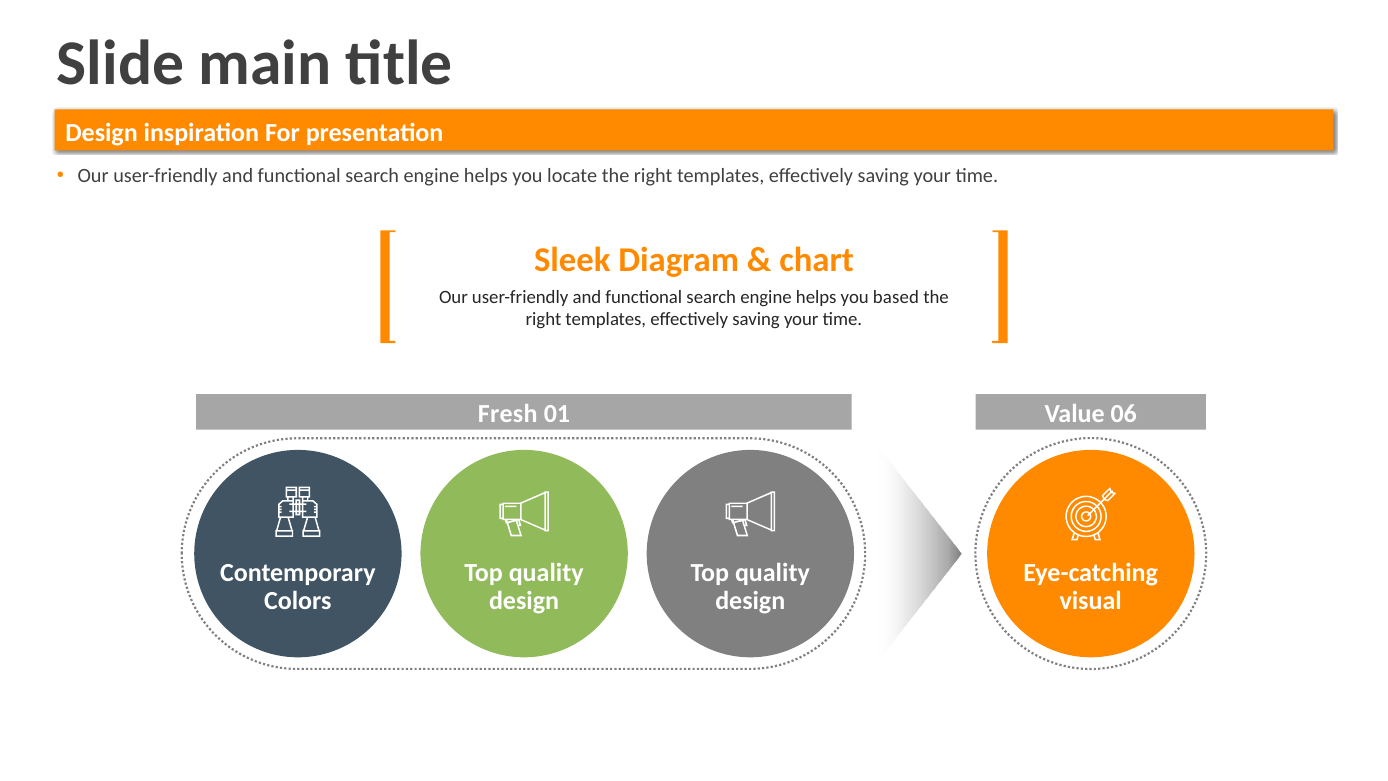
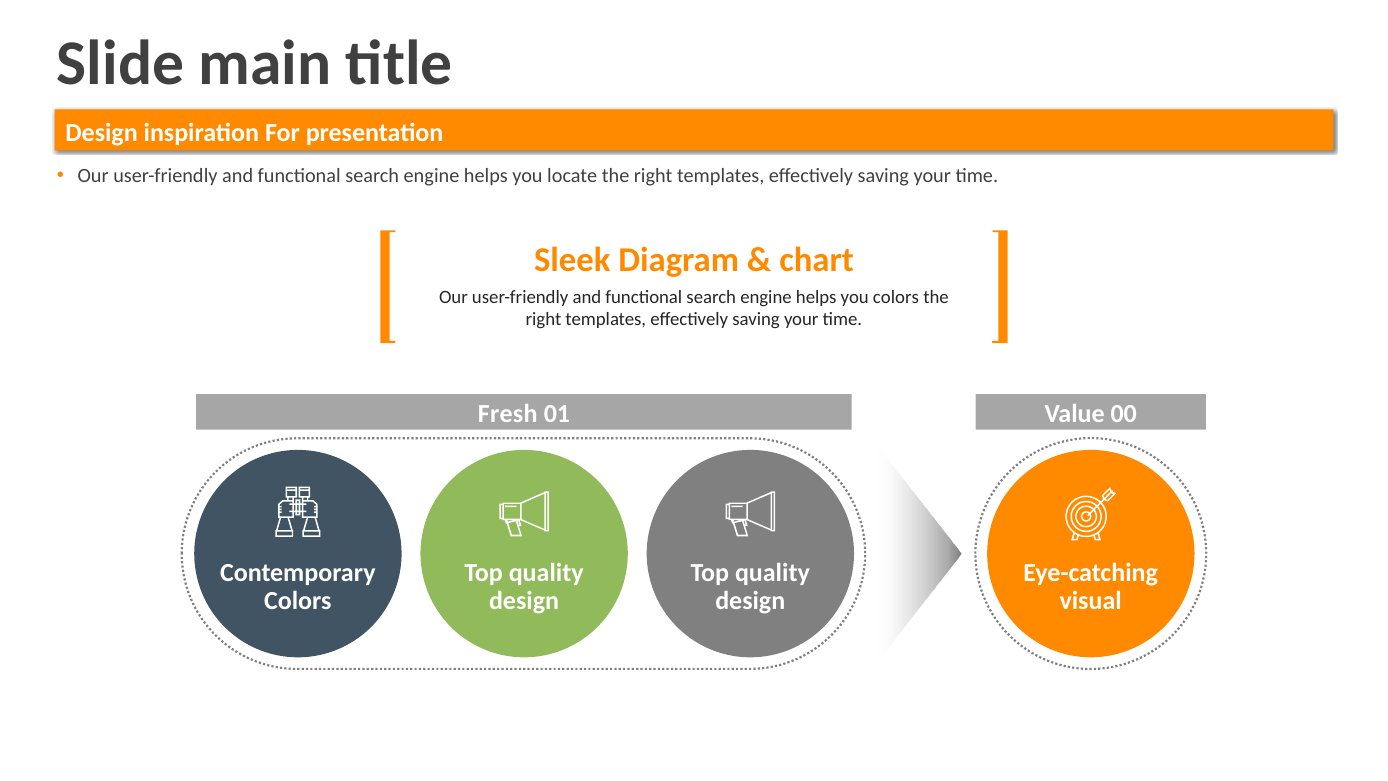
you based: based -> colors
06: 06 -> 00
